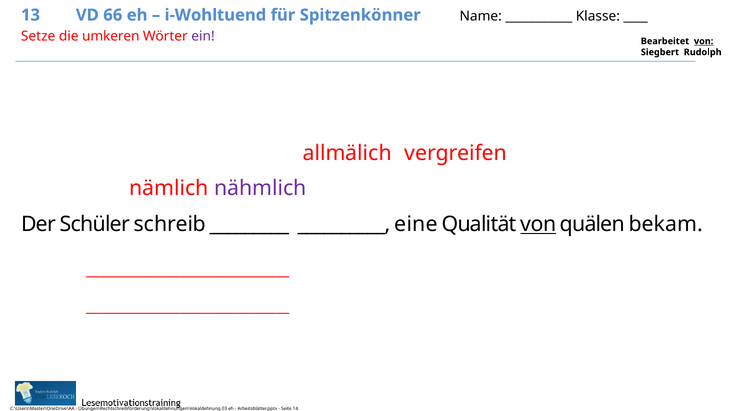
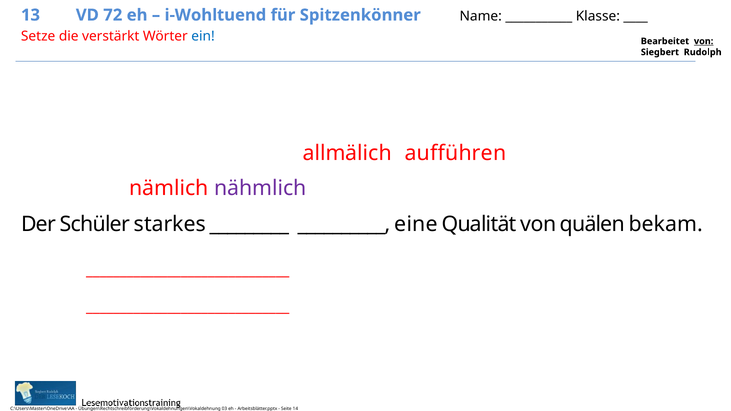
66: 66 -> 72
umkeren: umkeren -> verstärkt
ein colour: purple -> blue
vergreifen: vergreifen -> aufführen
schreib: schreib -> starkes
von at (538, 224) underline: present -> none
